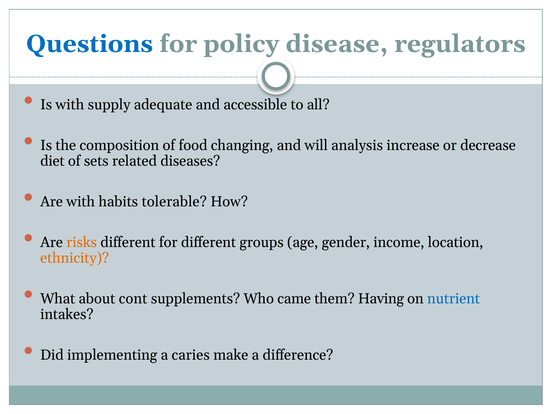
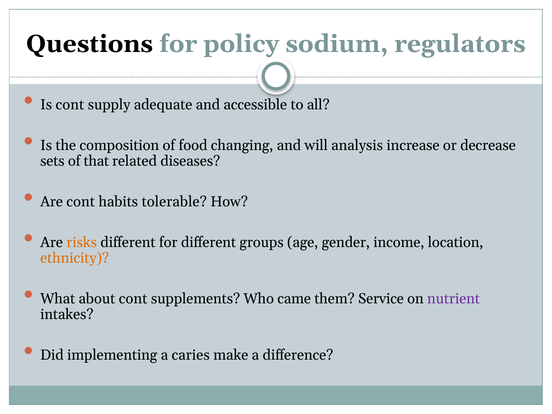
Questions colour: blue -> black
disease: disease -> sodium
Is with: with -> cont
diet: diet -> sets
sets: sets -> that
Are with: with -> cont
Having: Having -> Service
nutrient colour: blue -> purple
